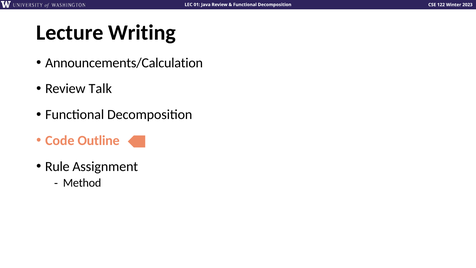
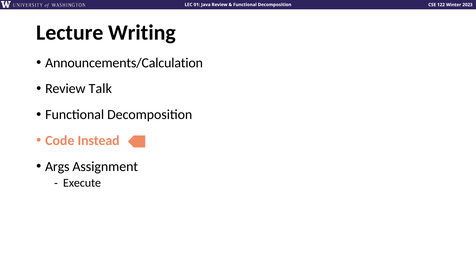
Outline: Outline -> Instead
Rule: Rule -> Args
Method: Method -> Execute
